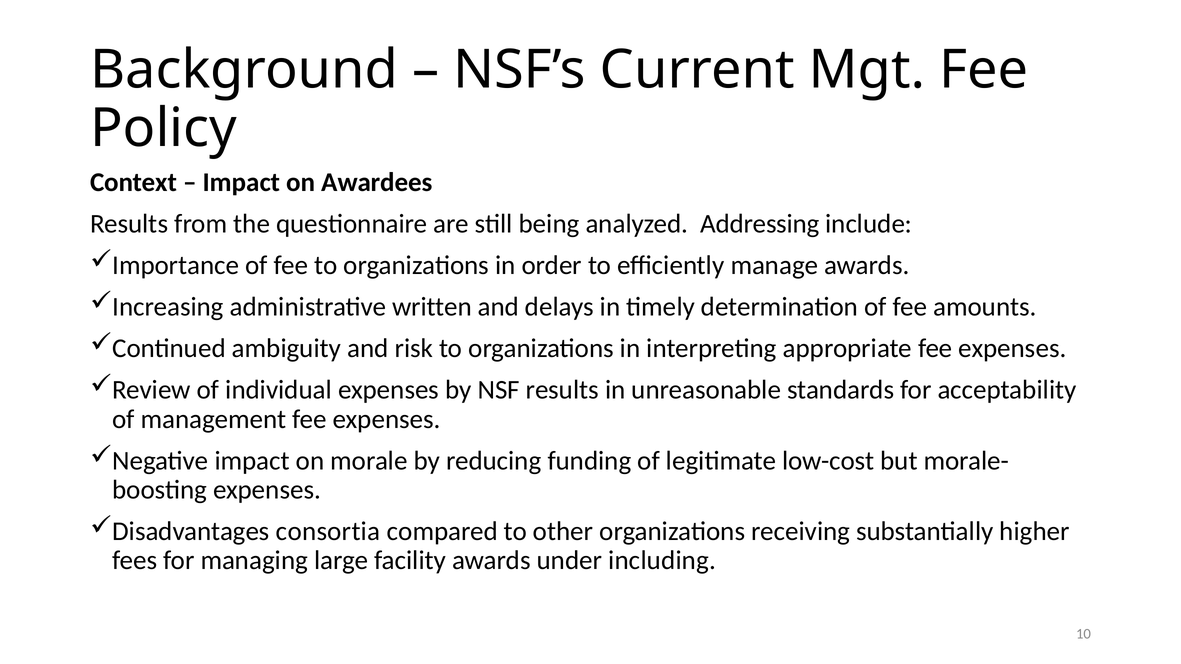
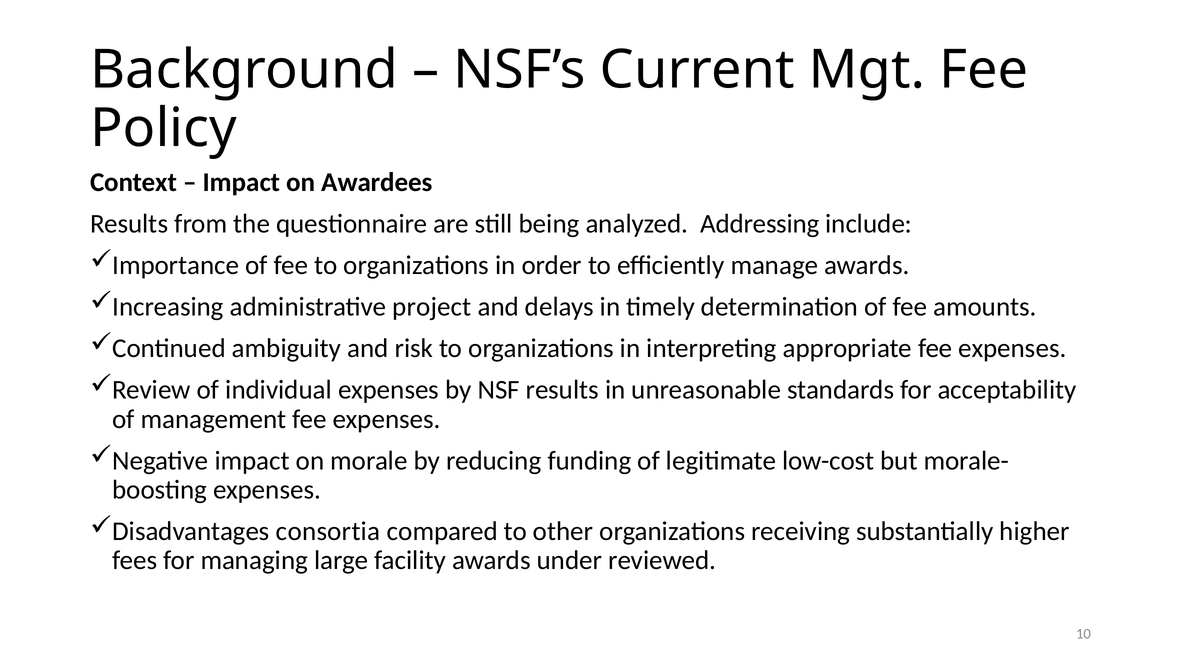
written: written -> project
including: including -> reviewed
